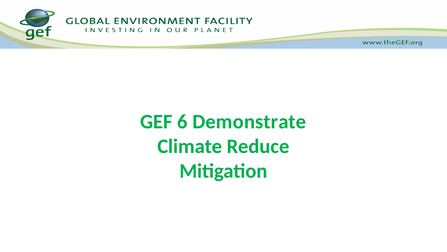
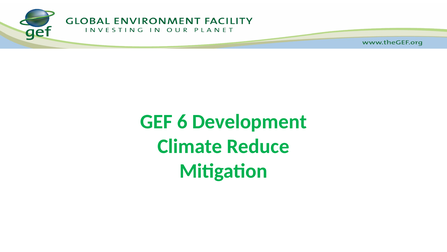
Demonstrate: Demonstrate -> Development
